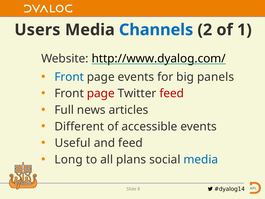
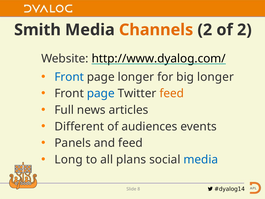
Users: Users -> Smith
Channels colour: blue -> orange
of 1: 1 -> 2
page events: events -> longer
big panels: panels -> longer
page at (101, 93) colour: red -> blue
feed at (172, 93) colour: red -> orange
accessible: accessible -> audiences
Useful: Useful -> Panels
